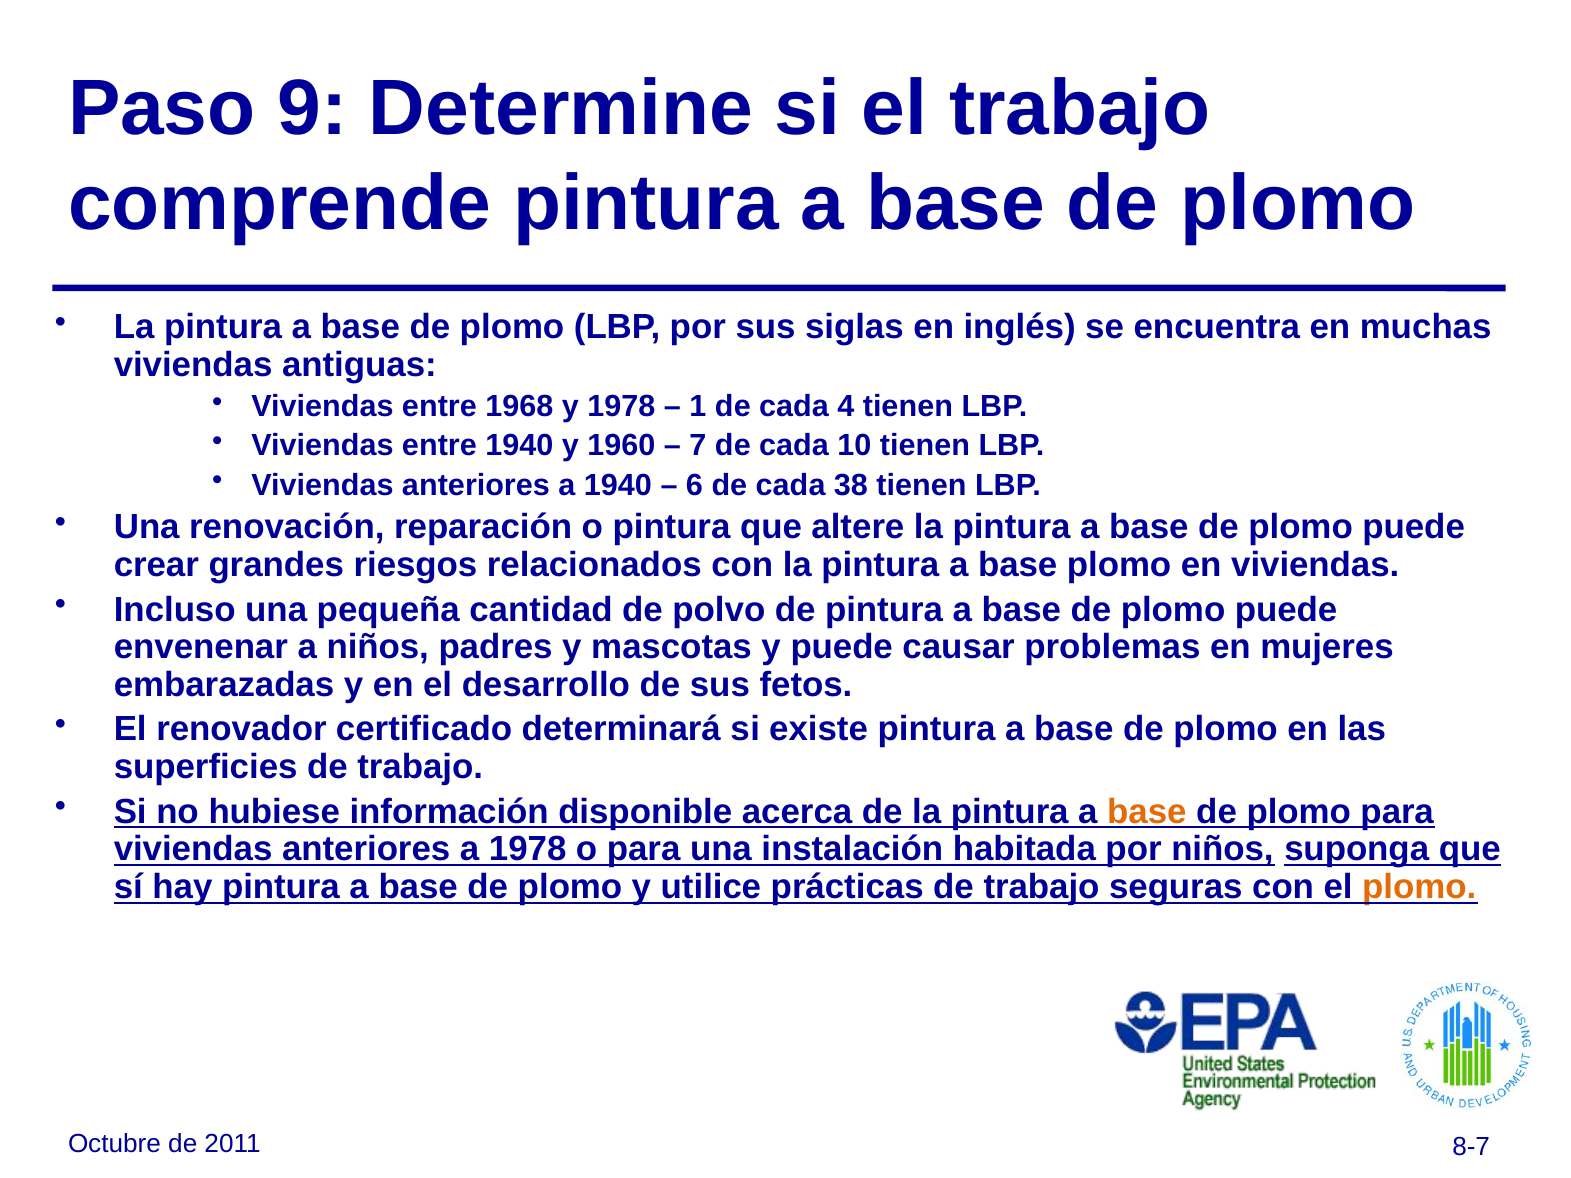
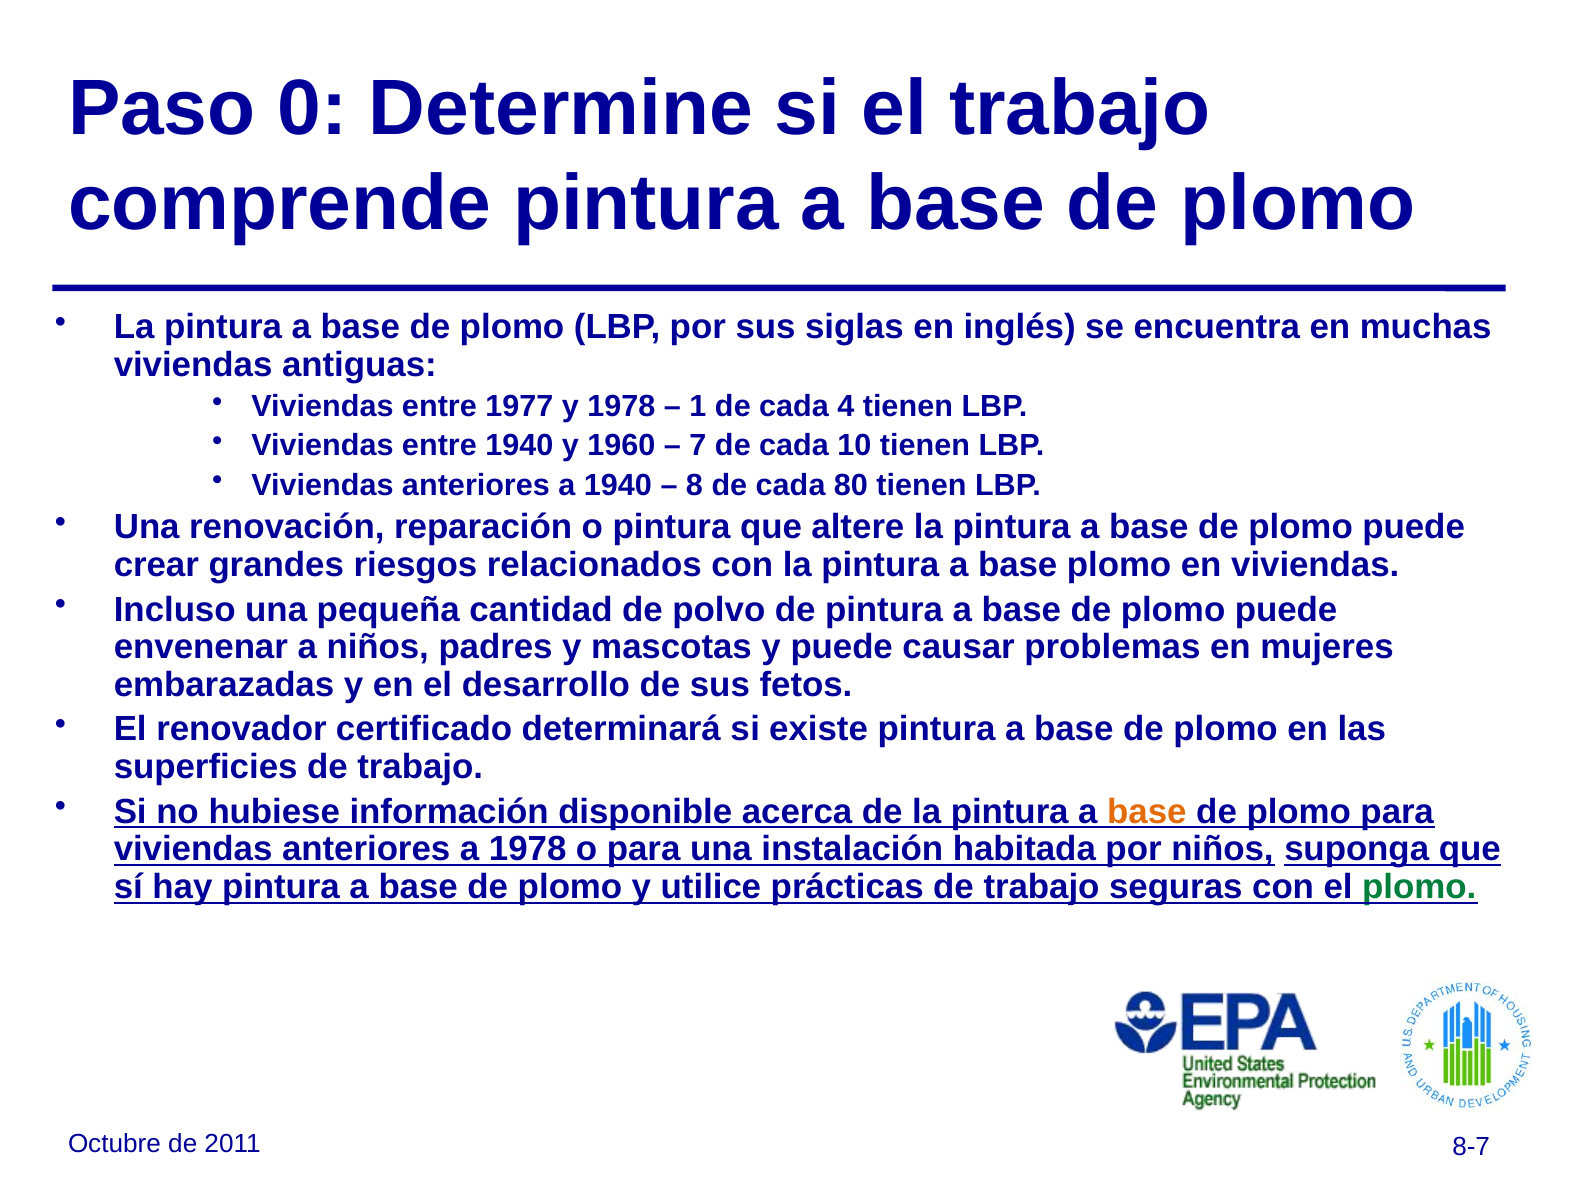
9: 9 -> 0
1968: 1968 -> 1977
6: 6 -> 8
38: 38 -> 80
plomo at (1419, 887) colour: orange -> green
